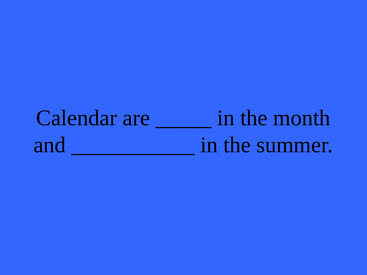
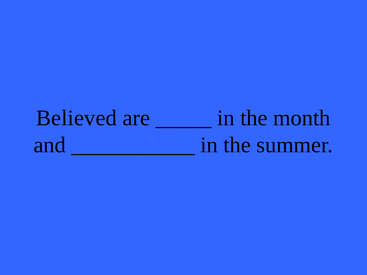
Calendar: Calendar -> Believed
